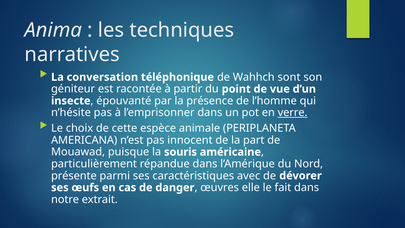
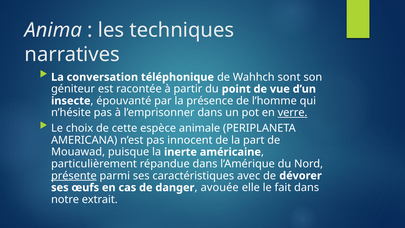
souris: souris -> inerte
présente underline: none -> present
œuvres: œuvres -> avouée
